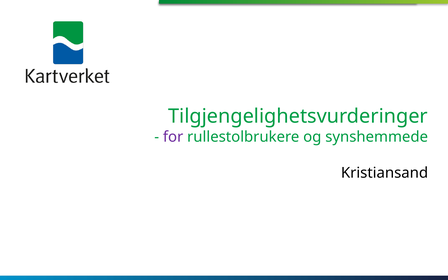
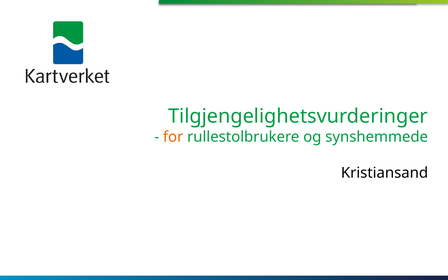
for colour: purple -> orange
